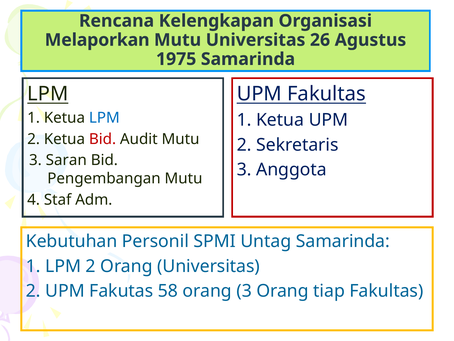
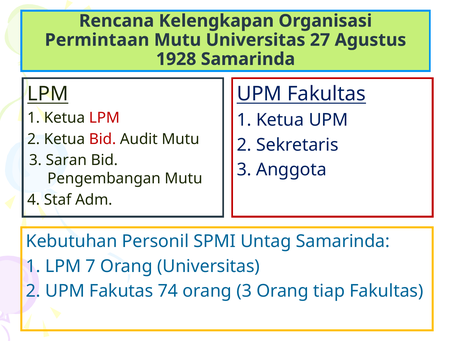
Melaporkan: Melaporkan -> Permintaan
26: 26 -> 27
1975: 1975 -> 1928
LPM at (104, 118) colour: blue -> red
1 LPM 2: 2 -> 7
58: 58 -> 74
